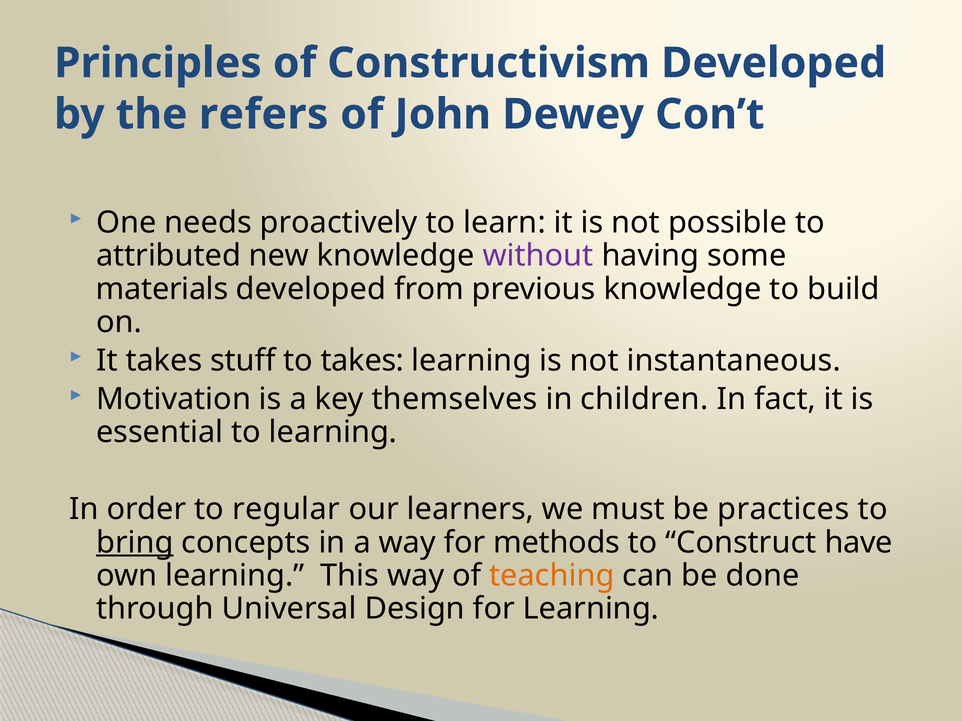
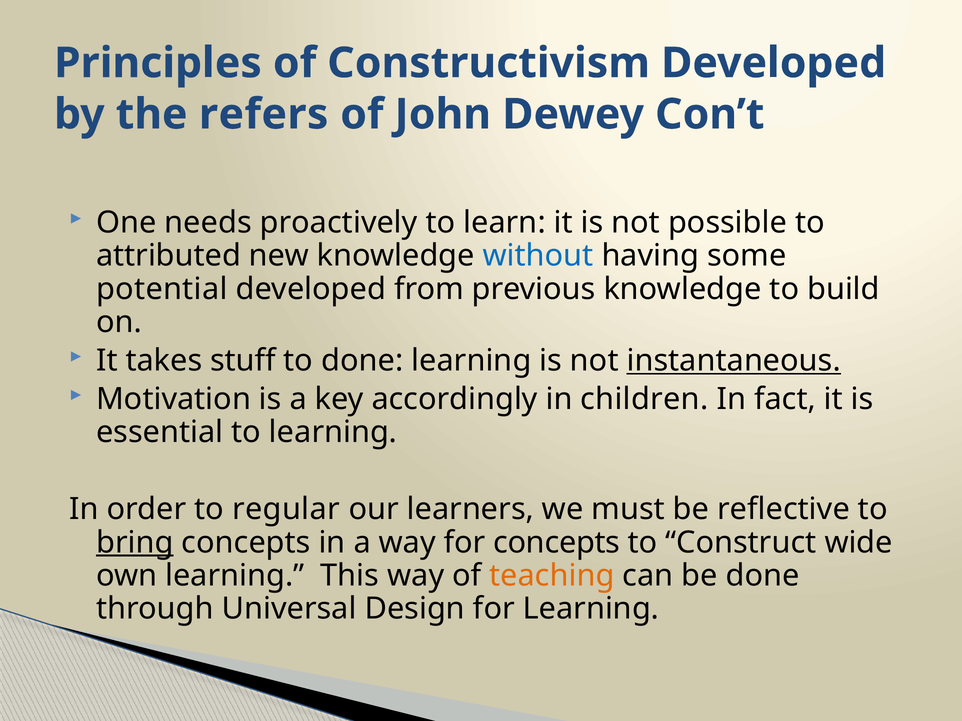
without colour: purple -> blue
materials: materials -> potential
to takes: takes -> done
instantaneous underline: none -> present
themselves: themselves -> accordingly
practices: practices -> reflective
for methods: methods -> concepts
have: have -> wide
